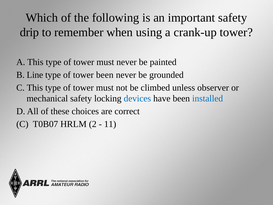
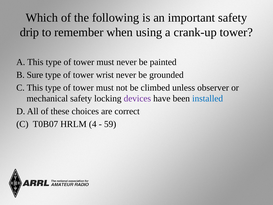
Line: Line -> Sure
tower been: been -> wrist
devices colour: blue -> purple
2: 2 -> 4
11: 11 -> 59
